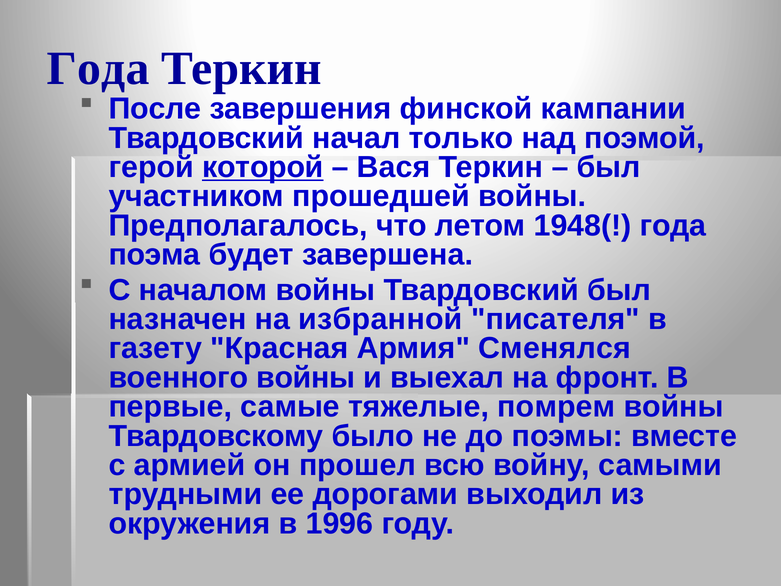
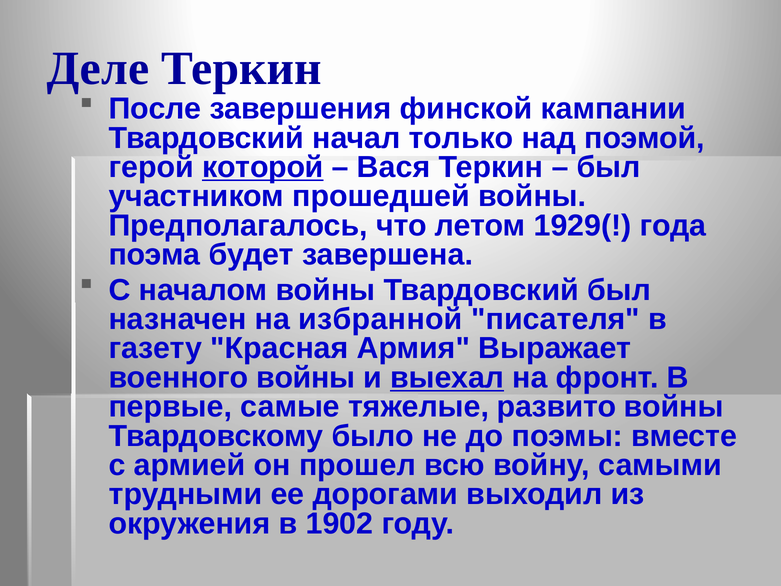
Года at (98, 69): Года -> Деле
1948(: 1948( -> 1929(
Сменялся: Сменялся -> Выражает
выехал underline: none -> present
помрем: помрем -> развито
1996: 1996 -> 1902
